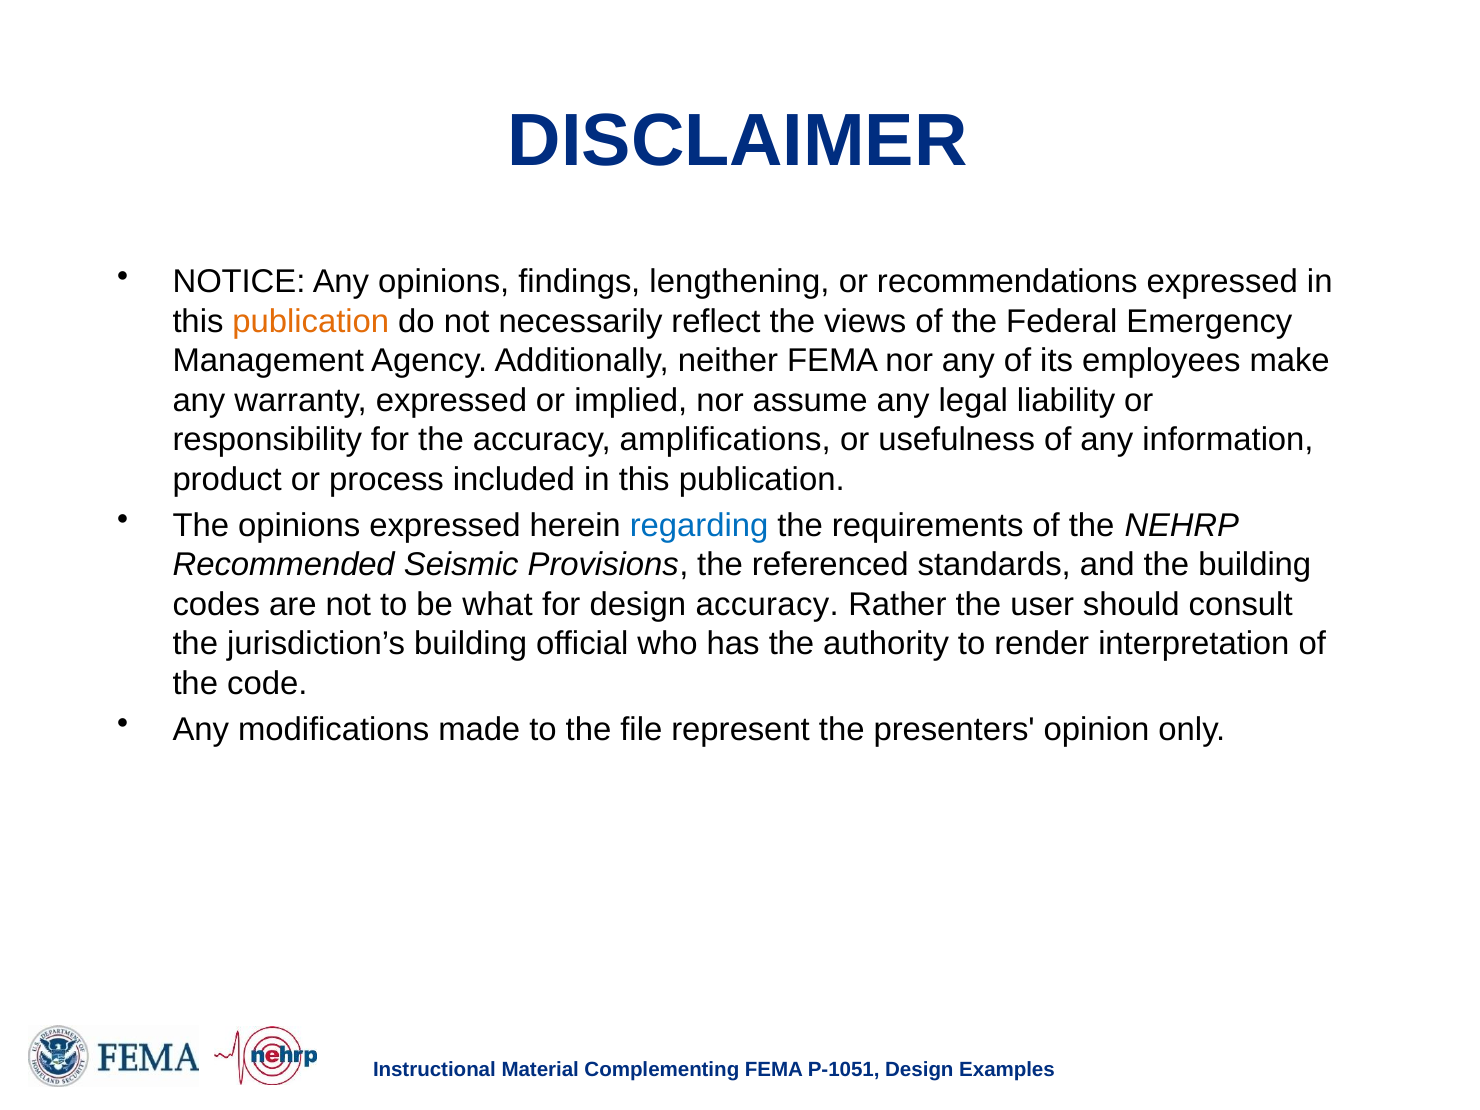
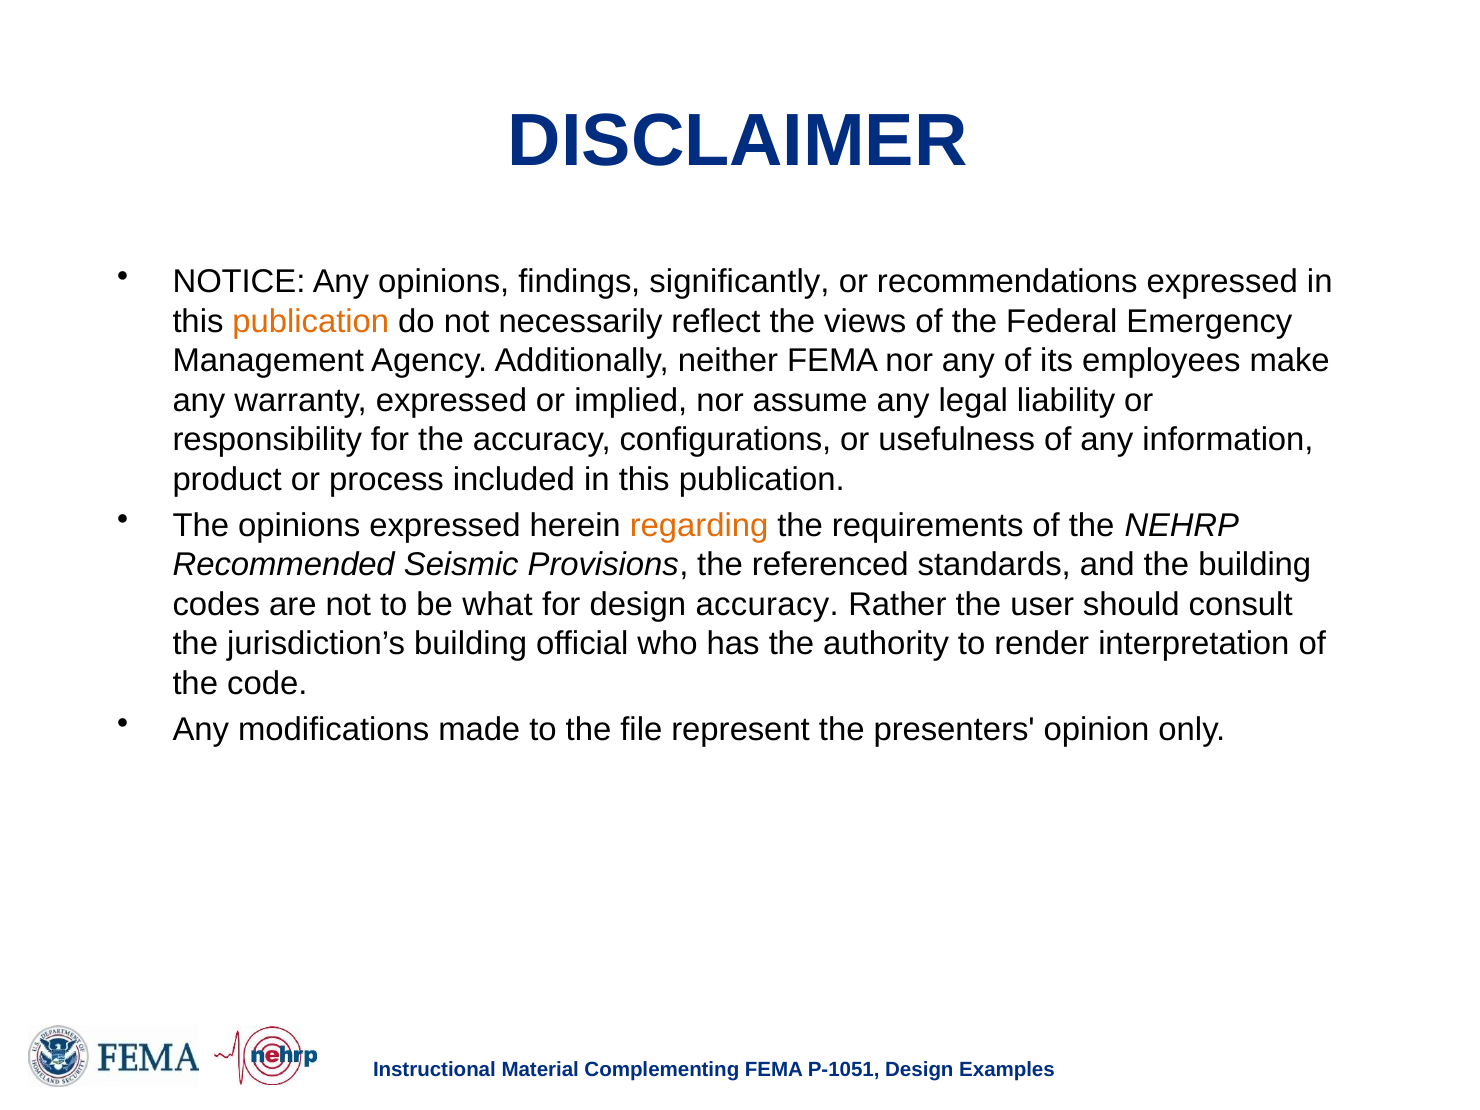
lengthening: lengthening -> significantly
amplifications: amplifications -> configurations
regarding colour: blue -> orange
